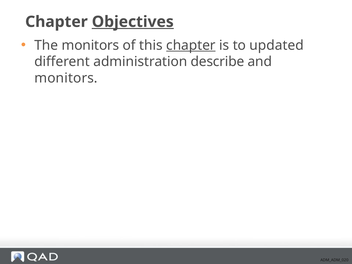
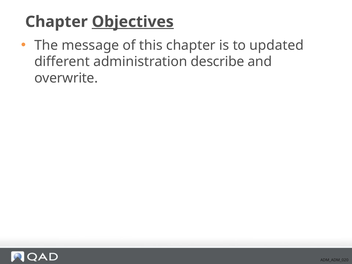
The monitors: monitors -> message
chapter at (191, 45) underline: present -> none
monitors at (66, 78): monitors -> overwrite
